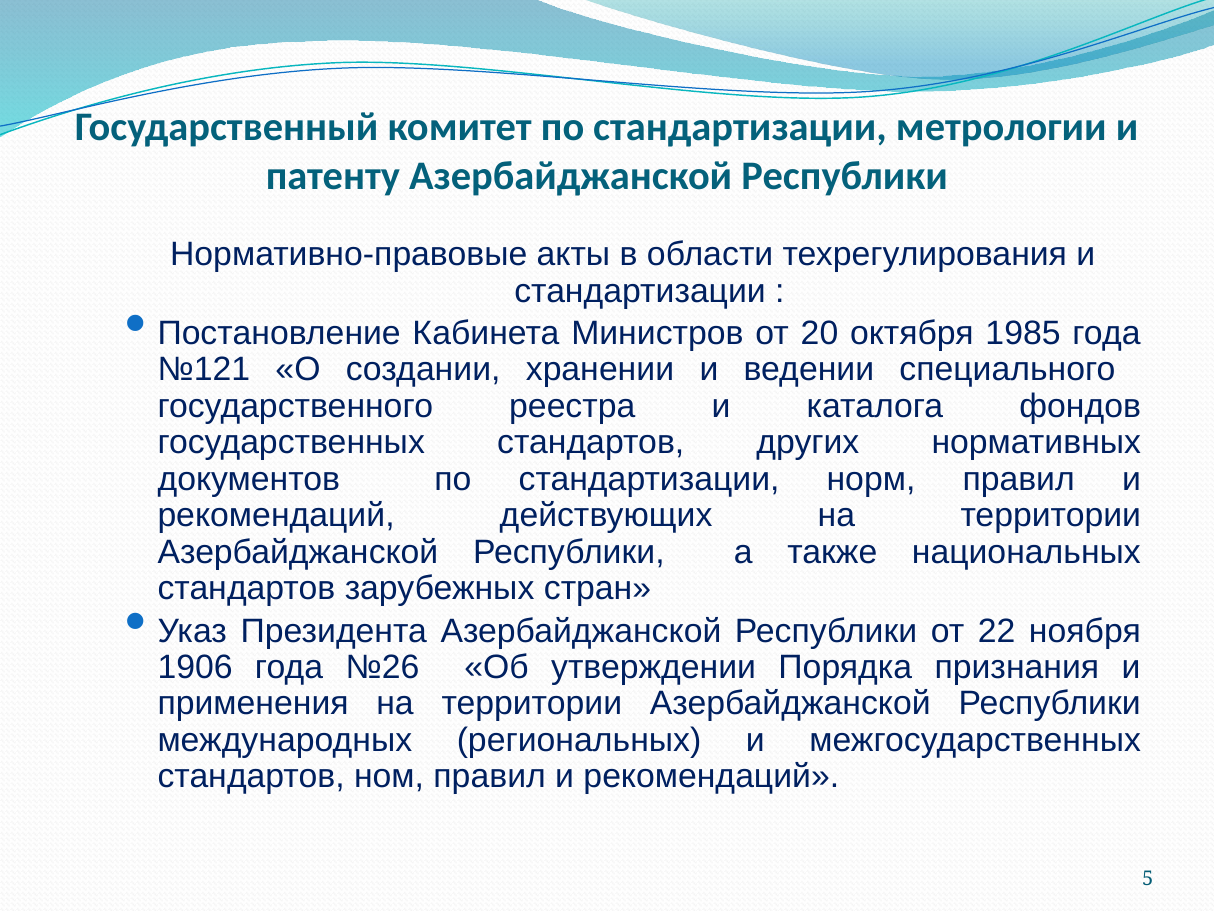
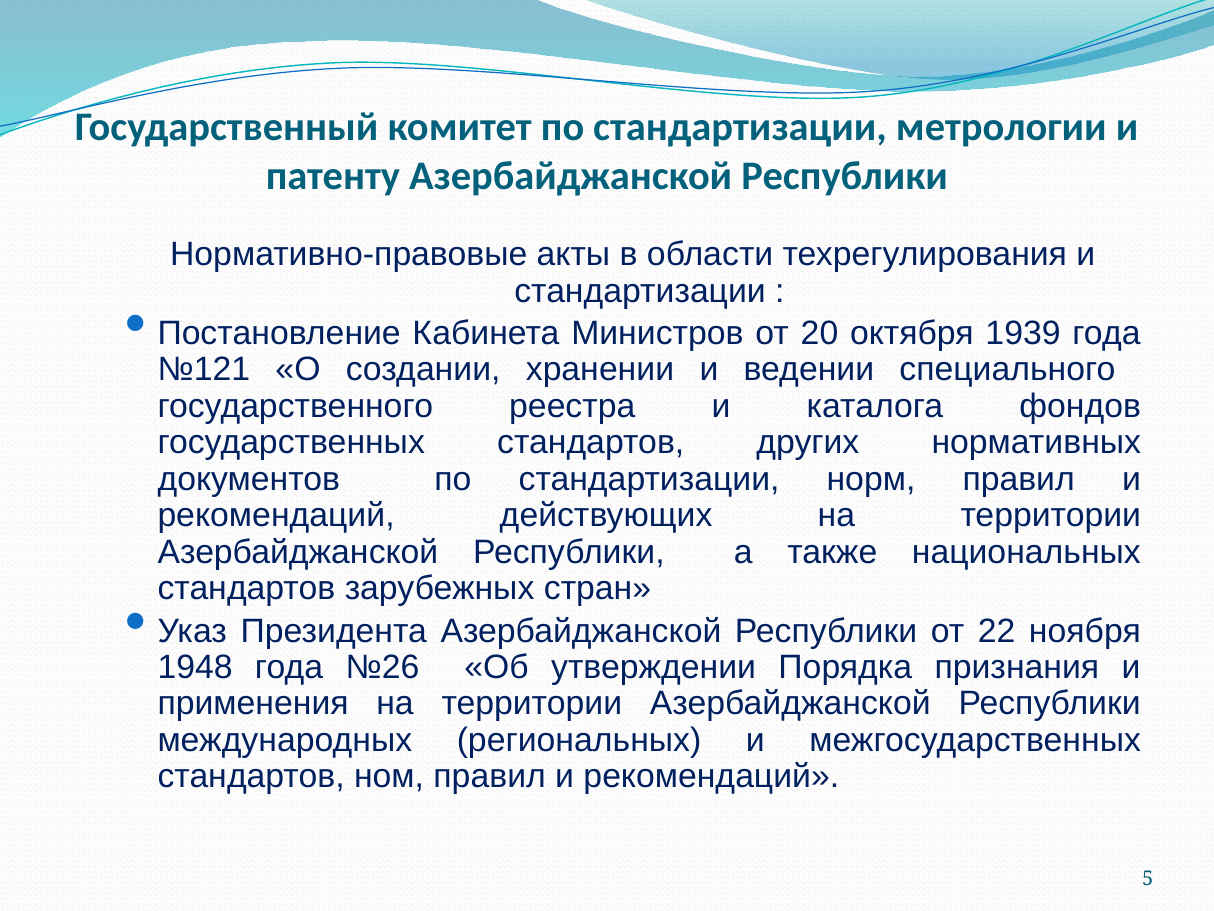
1985: 1985 -> 1939
1906: 1906 -> 1948
